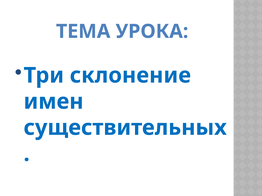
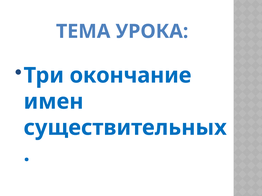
склонение: склонение -> окончание
